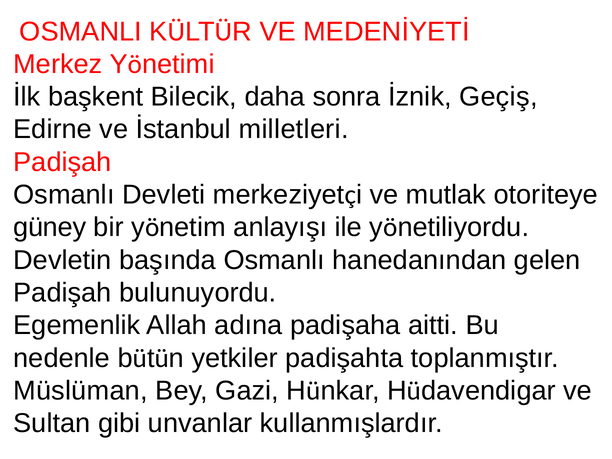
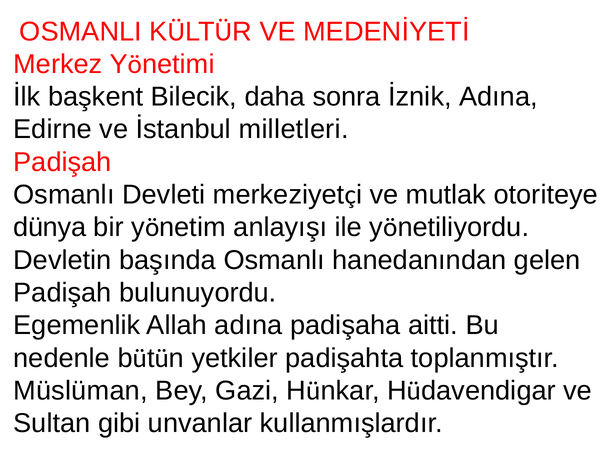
İznik Geçiş: Geçiş -> Adına
güney: güney -> dünya
